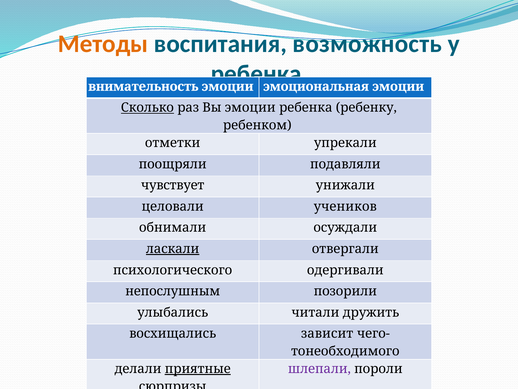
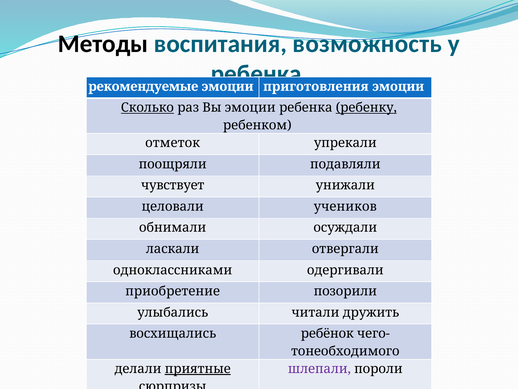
Методы colour: orange -> black
внимательность: внимательность -> рекомендуемые
эмоциональная: эмоциональная -> приготовления
ребенку underline: none -> present
отметки: отметки -> отметок
ласкали underline: present -> none
психологического: психологического -> одноклассниками
непослушным: непослушным -> приобретение
зависит: зависит -> ребёнок
